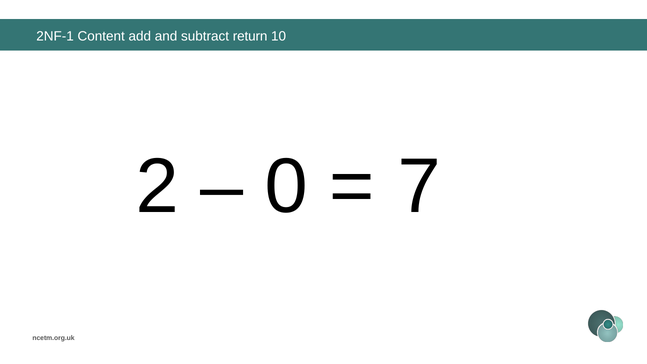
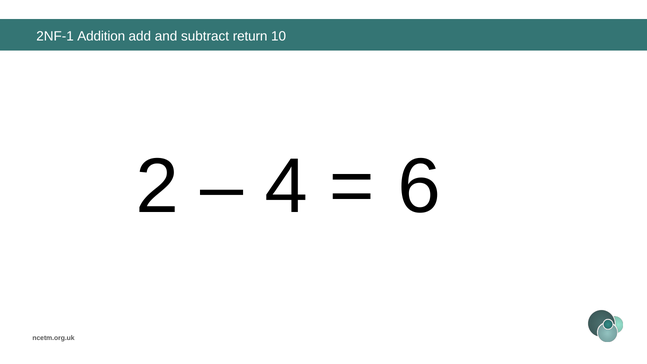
Content: Content -> Addition
0: 0 -> 4
7: 7 -> 6
